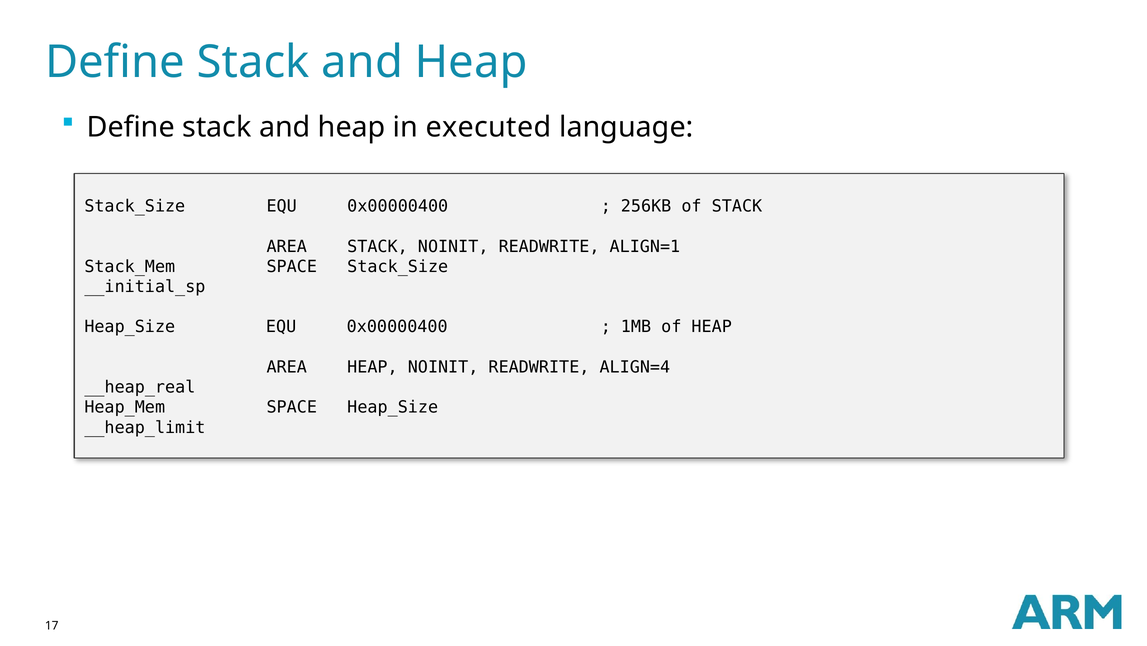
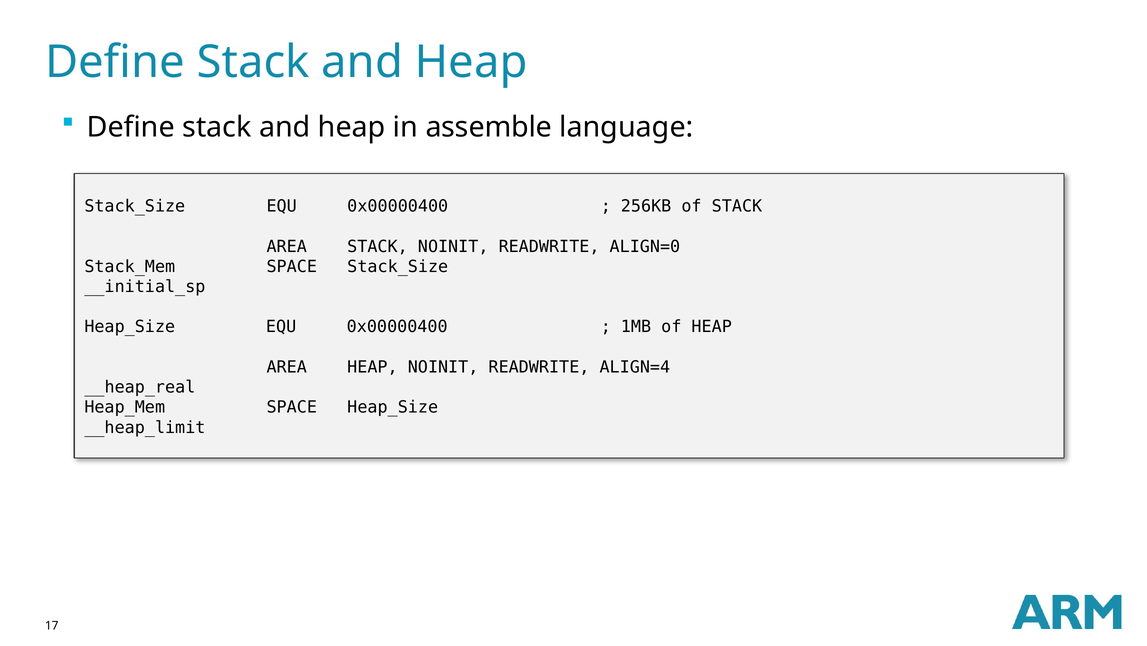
executed: executed -> assemble
ALIGN=1: ALIGN=1 -> ALIGN=0
